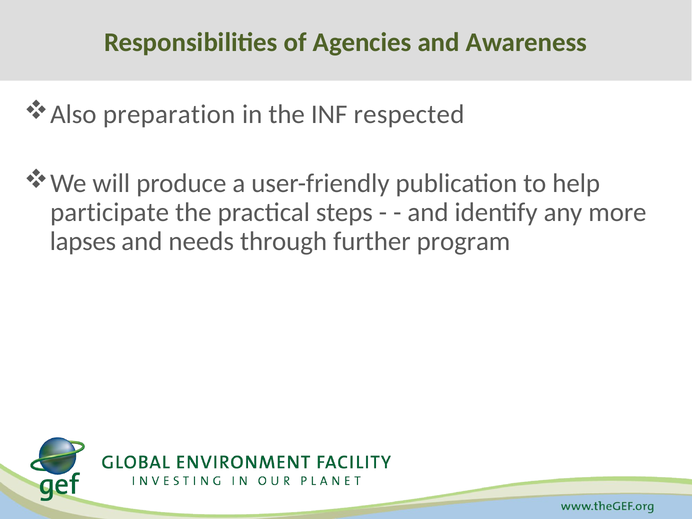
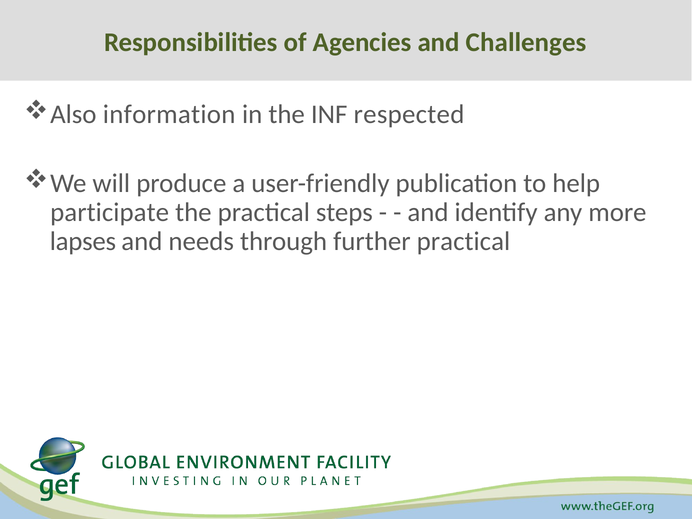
Awareness: Awareness -> Challenges
preparation: preparation -> information
further program: program -> practical
